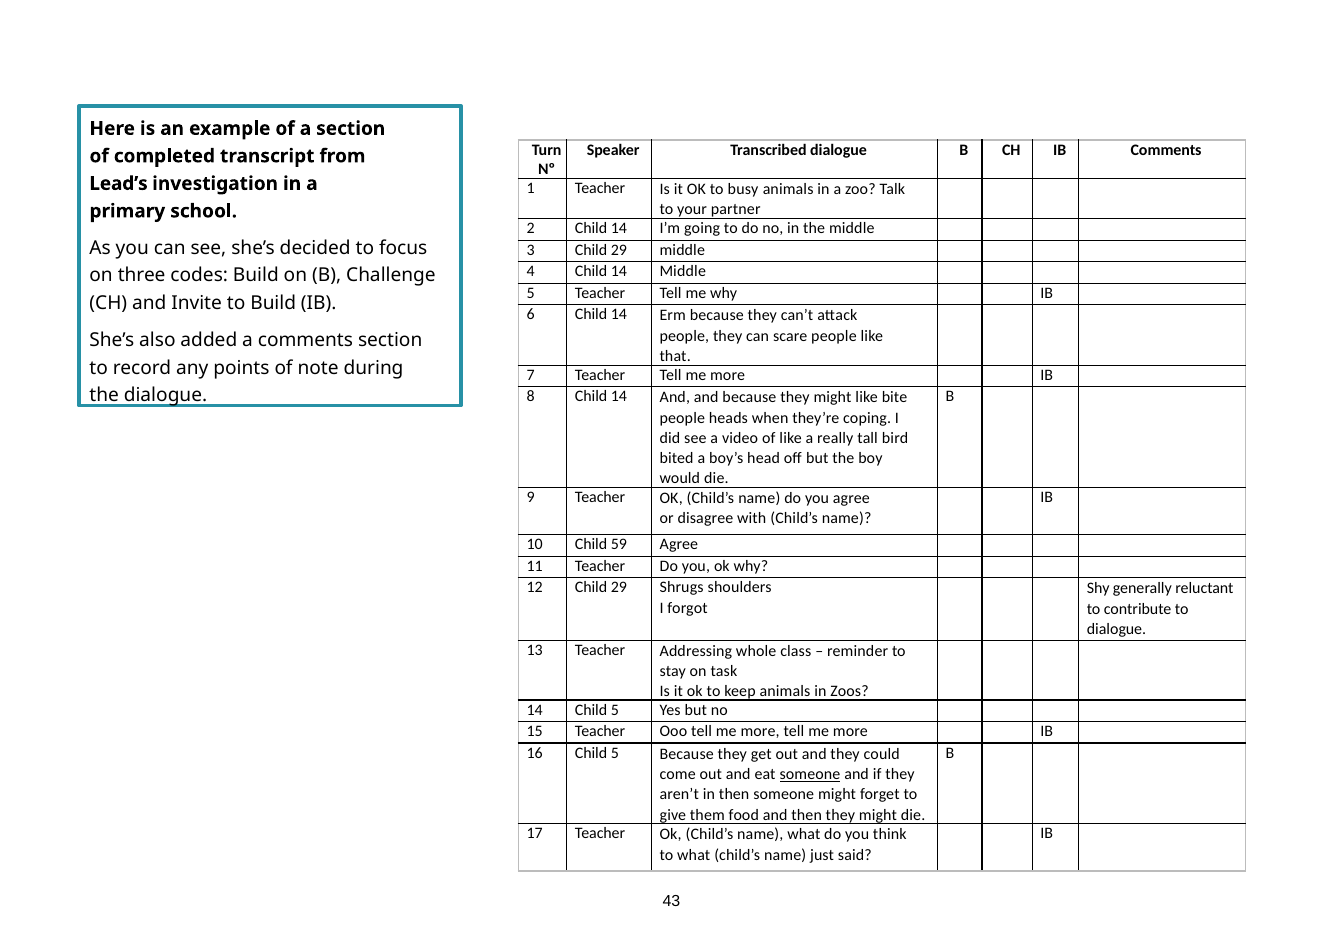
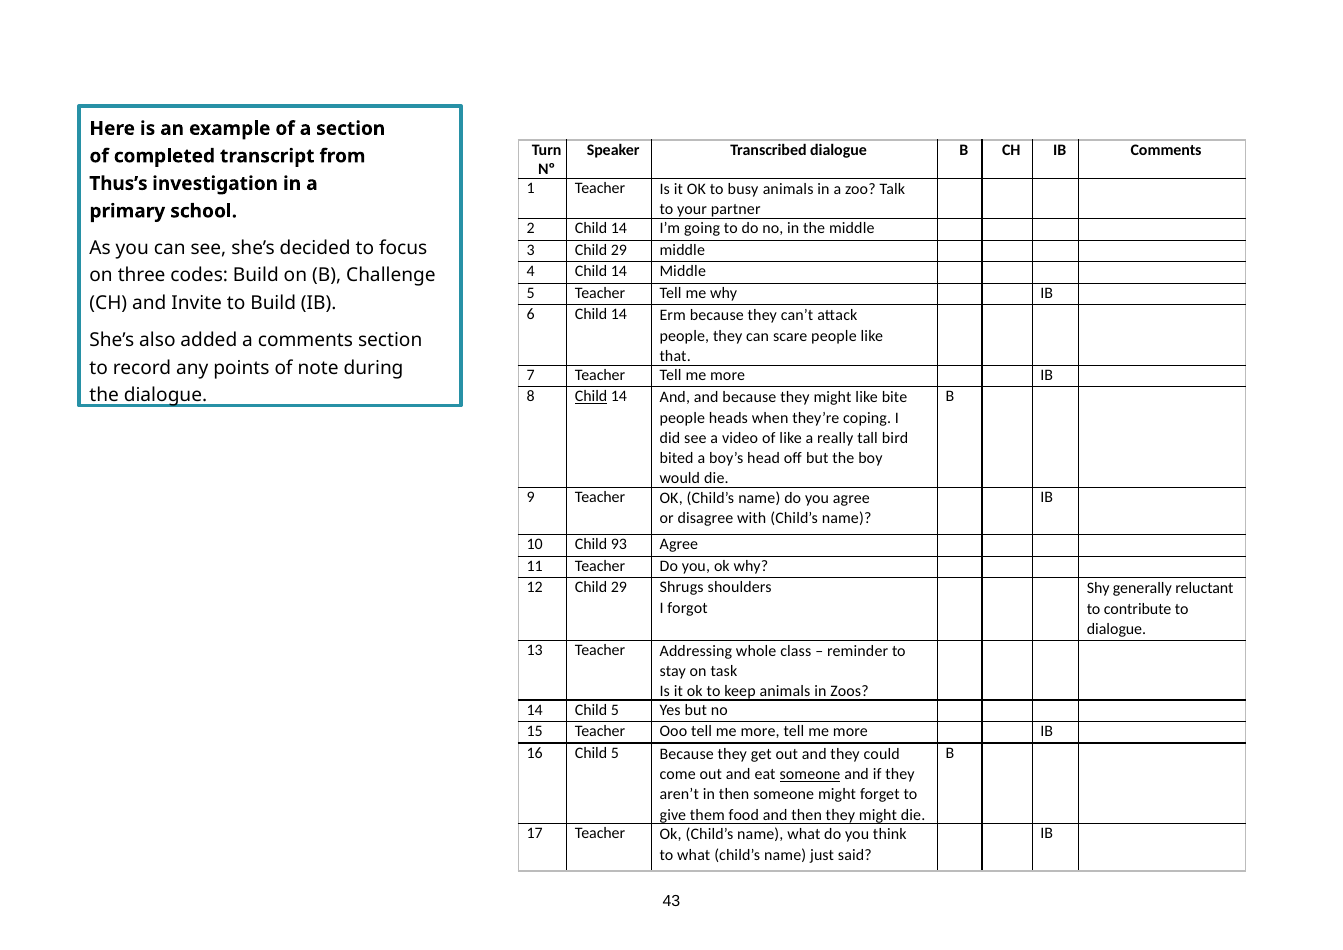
Lead’s: Lead’s -> Thus’s
Child at (591, 396) underline: none -> present
59: 59 -> 93
